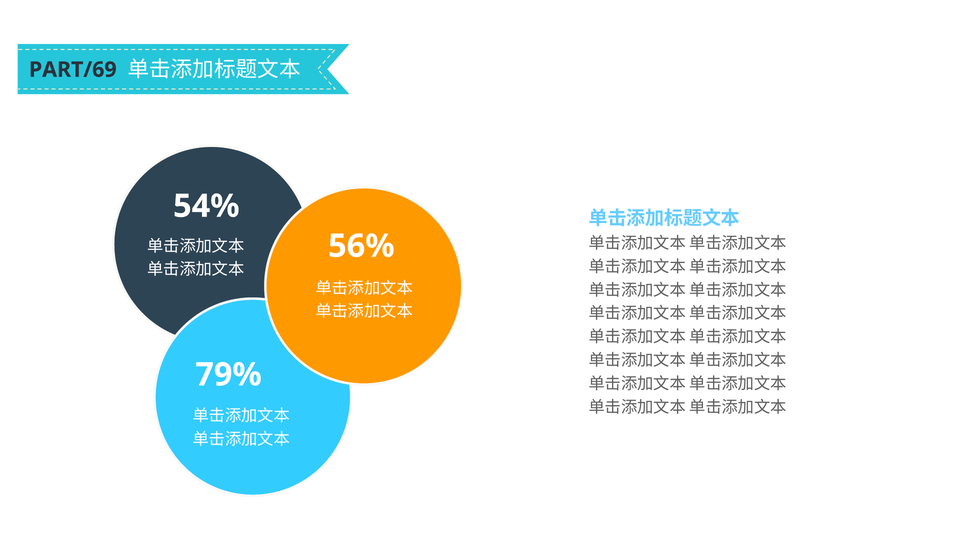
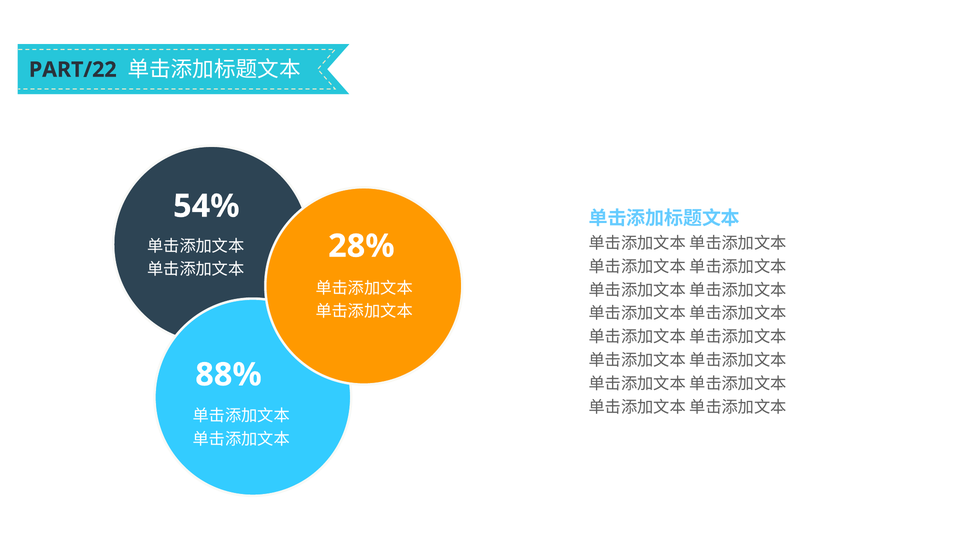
PART/69: PART/69 -> PART/22
56%: 56% -> 28%
79%: 79% -> 88%
